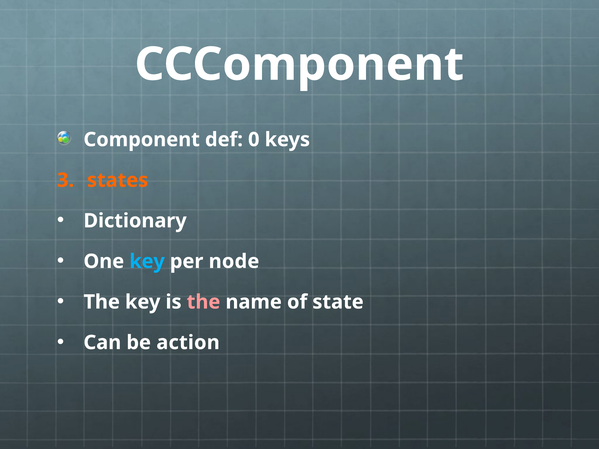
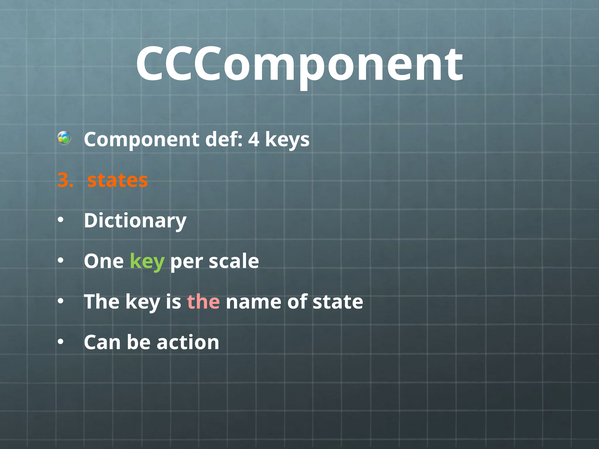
0: 0 -> 4
key at (147, 262) colour: light blue -> light green
node: node -> scale
